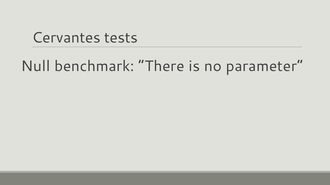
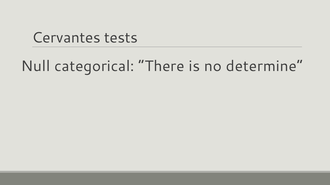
benchmark: benchmark -> categorical
parameter: parameter -> determine
